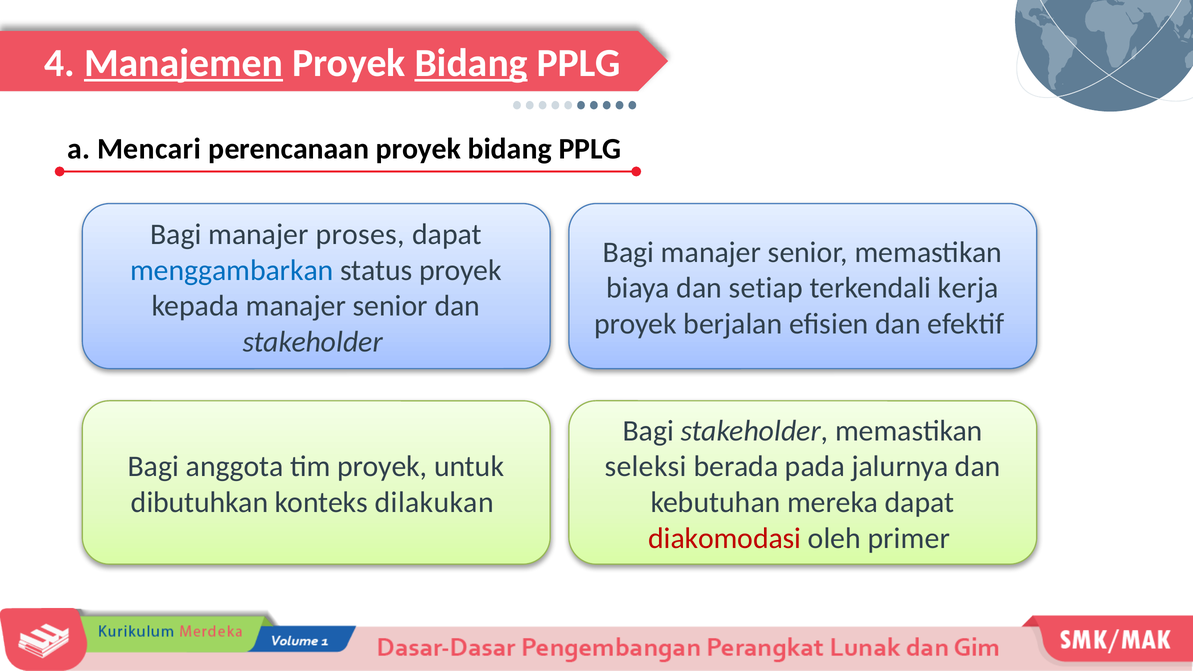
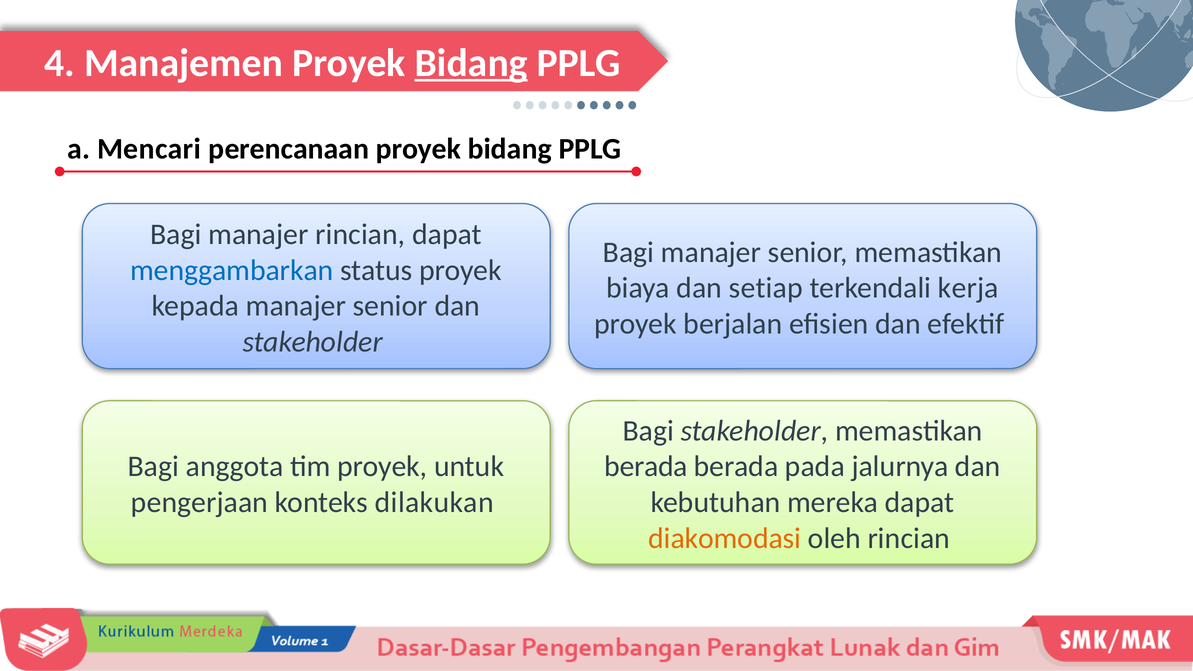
Manajemen underline: present -> none
manajer proses: proses -> rincian
seleksi at (646, 467): seleksi -> berada
dibutuhkan: dibutuhkan -> pengerjaan
diakomodasi colour: red -> orange
oleh primer: primer -> rincian
